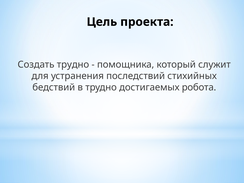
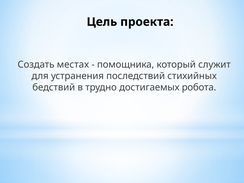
Создать трудно: трудно -> местах
